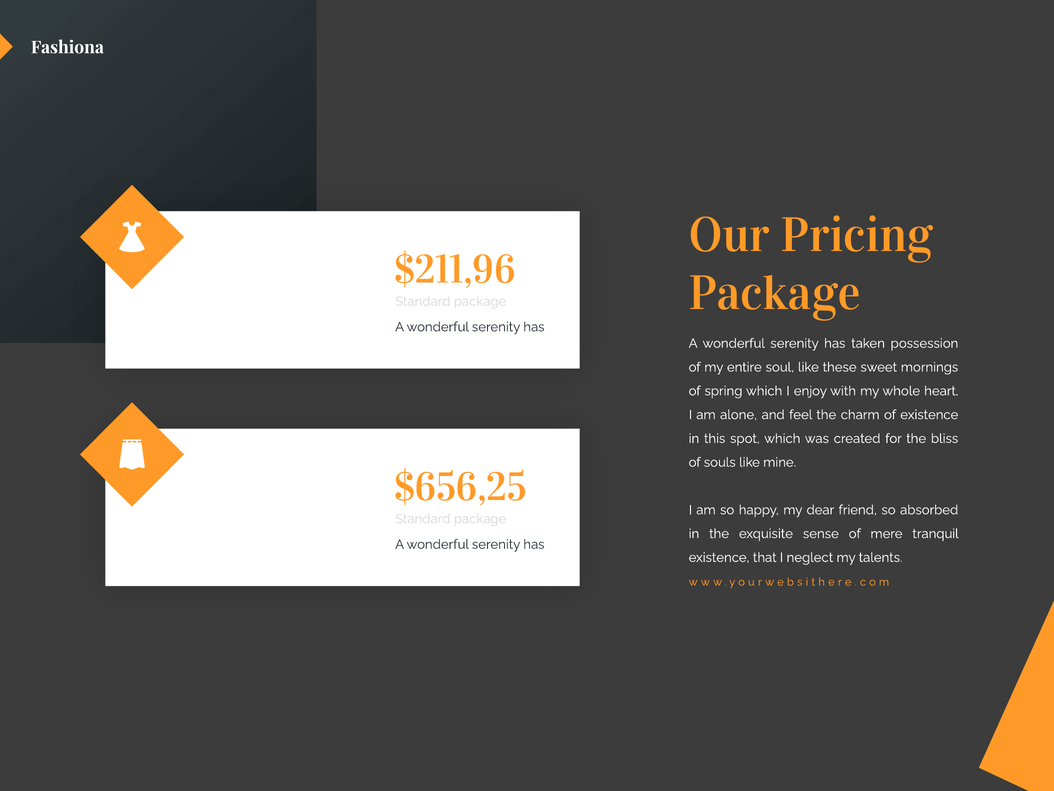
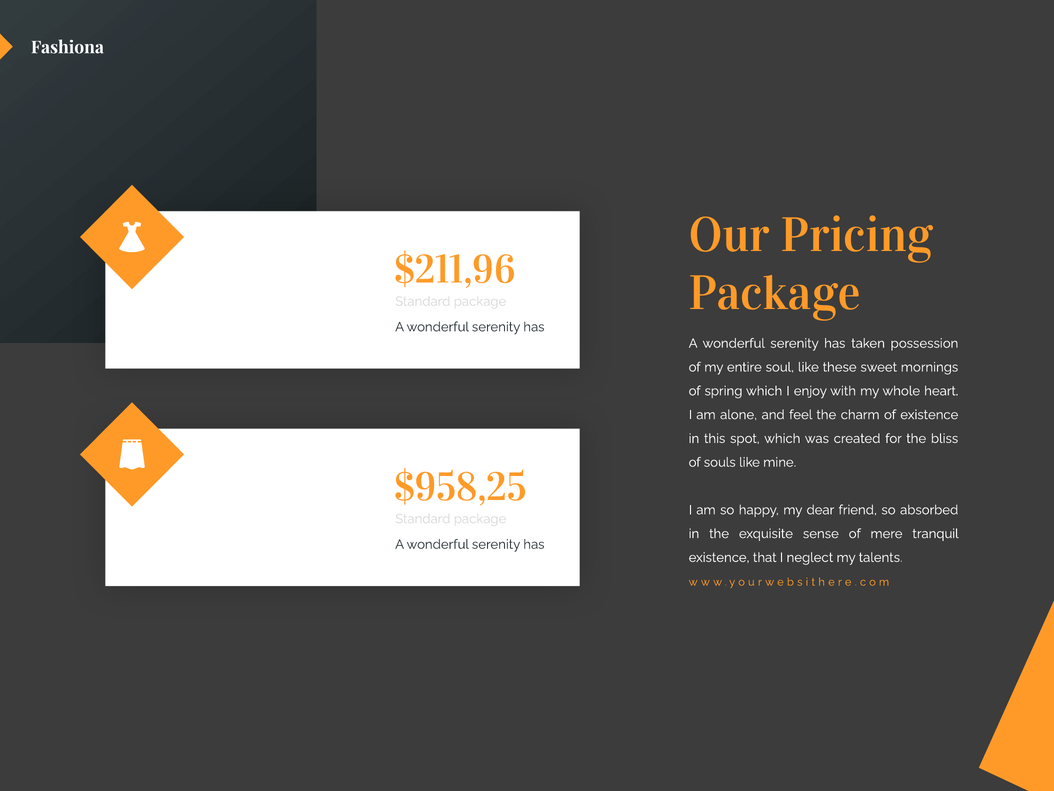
$656,25: $656,25 -> $958,25
